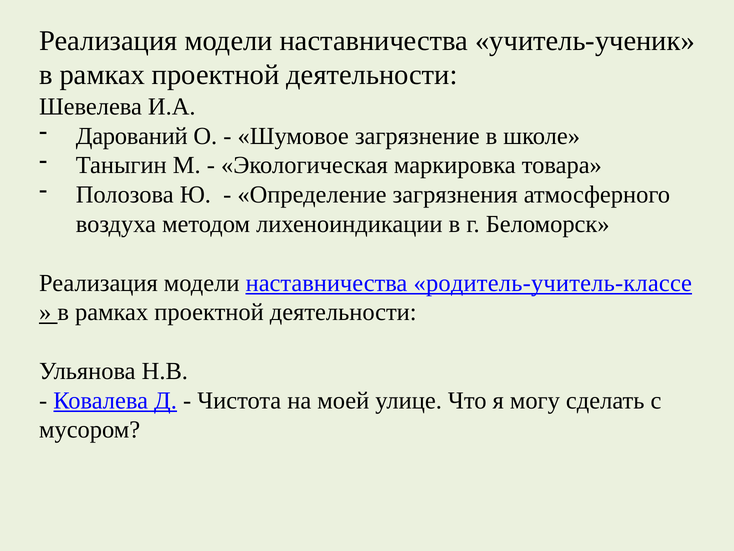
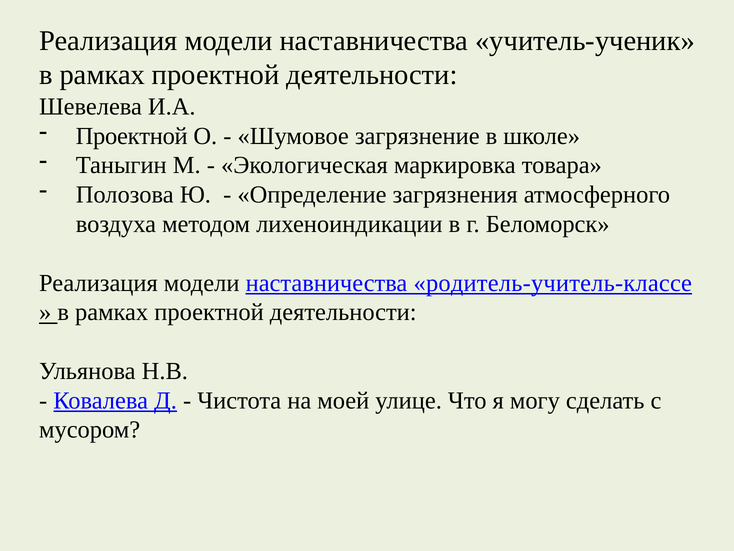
Дарований at (132, 136): Дарований -> Проектной
